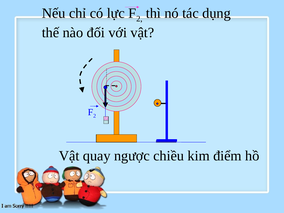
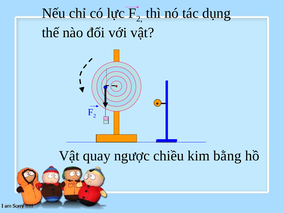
điểm: điểm -> bằng
